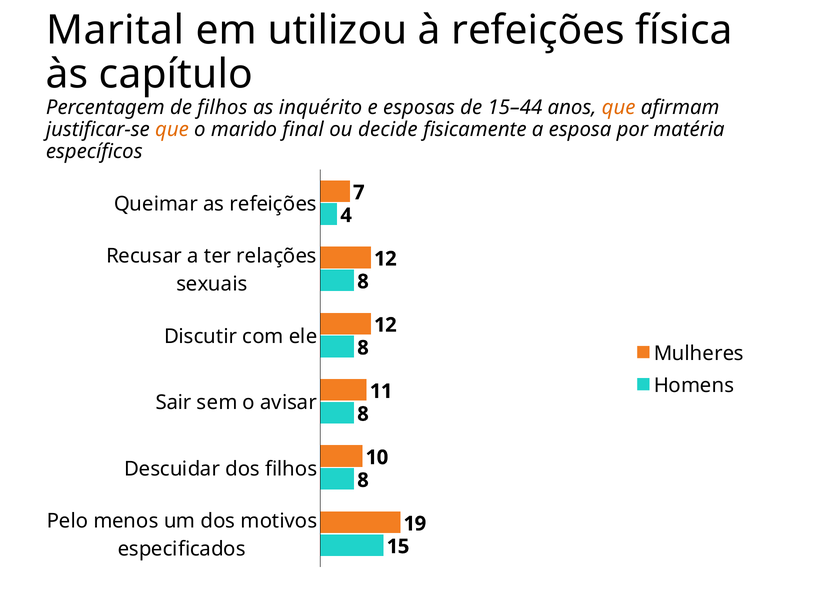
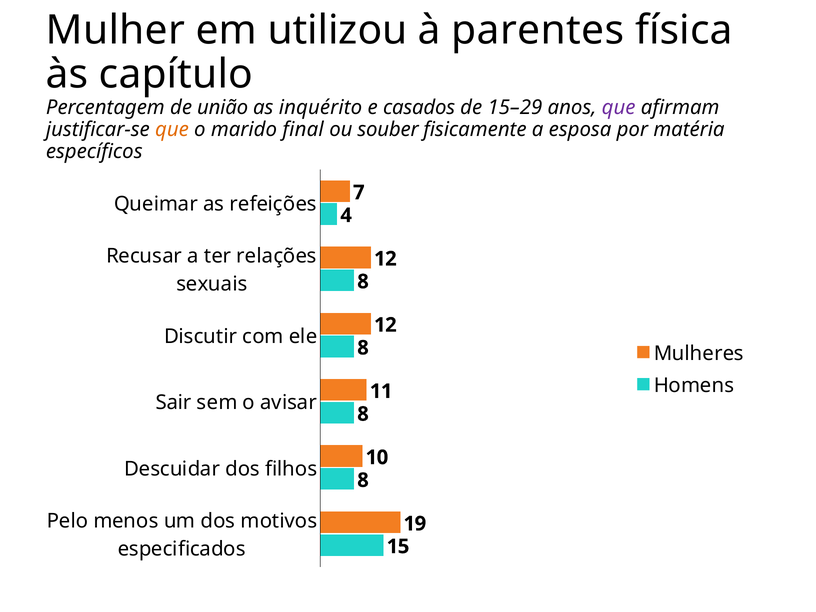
Marital: Marital -> Mulher
à refeições: refeições -> parentes
de filhos: filhos -> união
esposas: esposas -> casados
15–44: 15–44 -> 15–29
que at (619, 108) colour: orange -> purple
decide: decide -> souber
